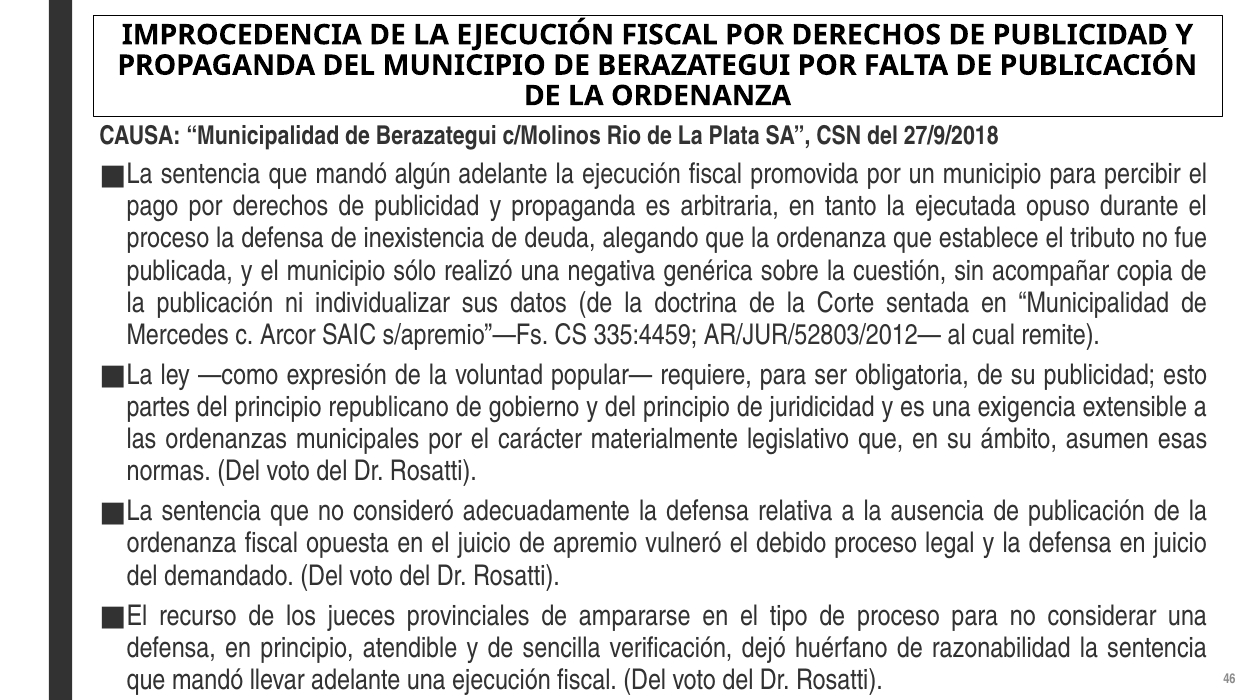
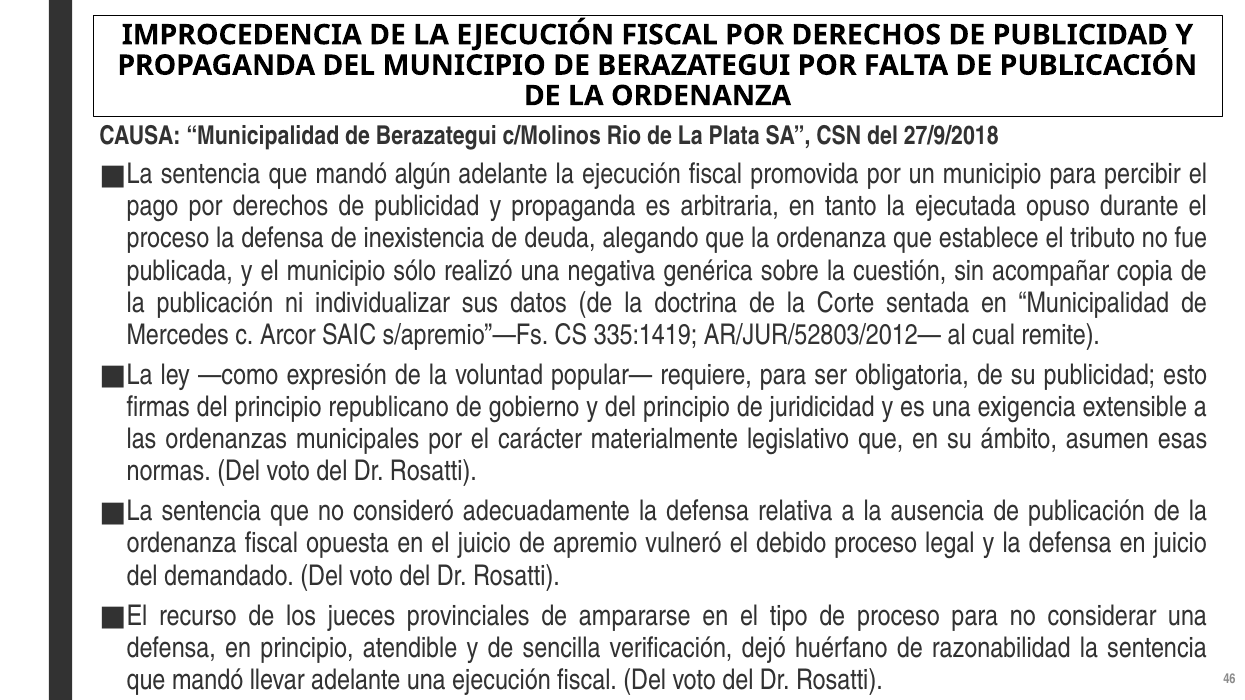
335:4459: 335:4459 -> 335:1419
partes: partes -> firmas
